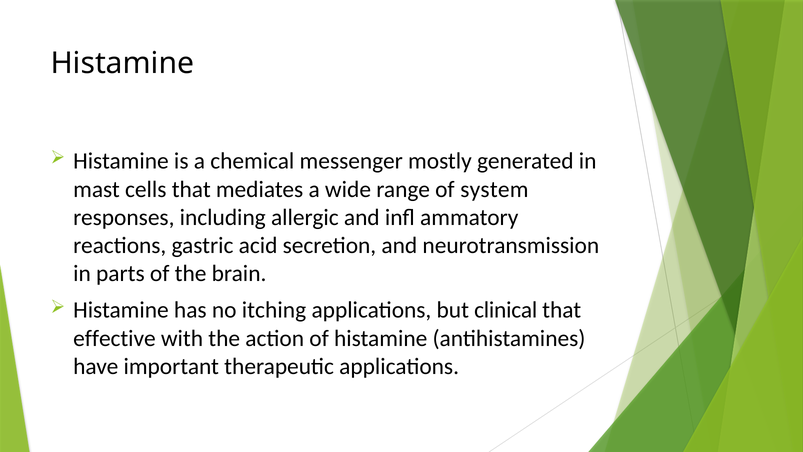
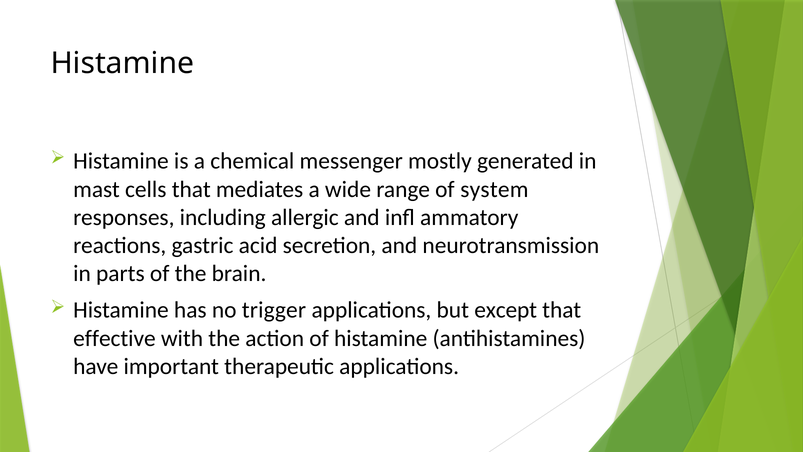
itching: itching -> trigger
clinical: clinical -> except
